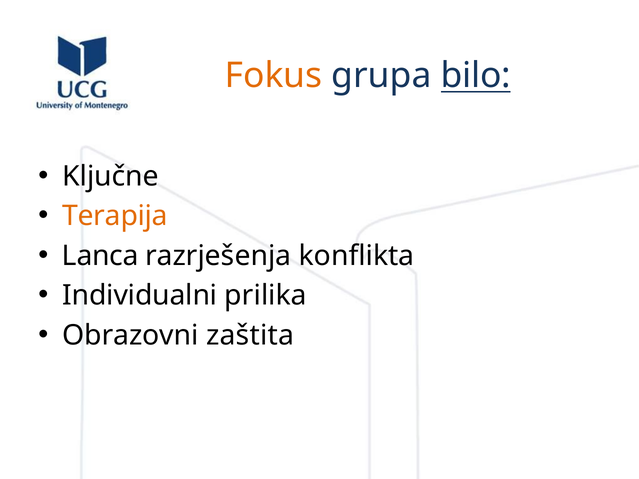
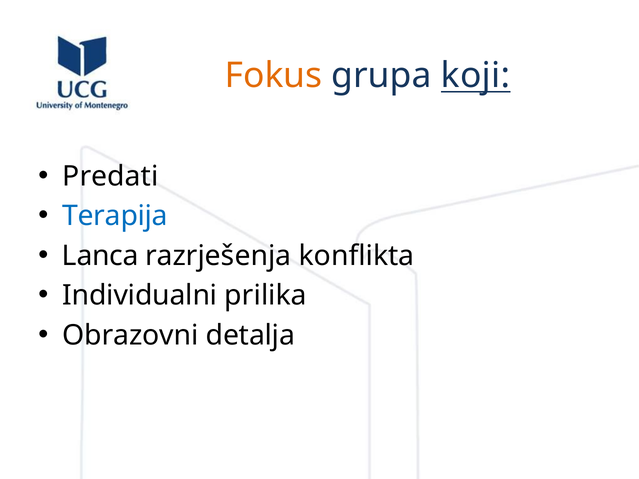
bilo: bilo -> koji
Ključne: Ključne -> Predati
Terapija colour: orange -> blue
zaštita: zaštita -> detalja
